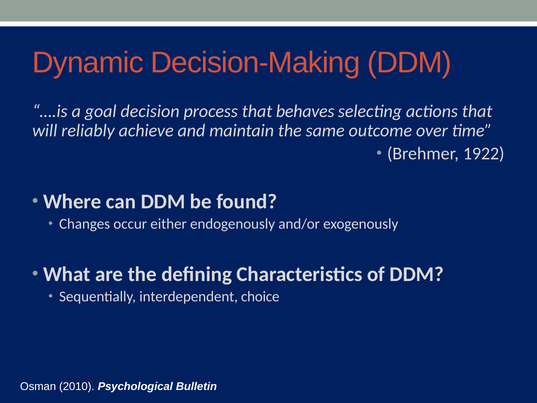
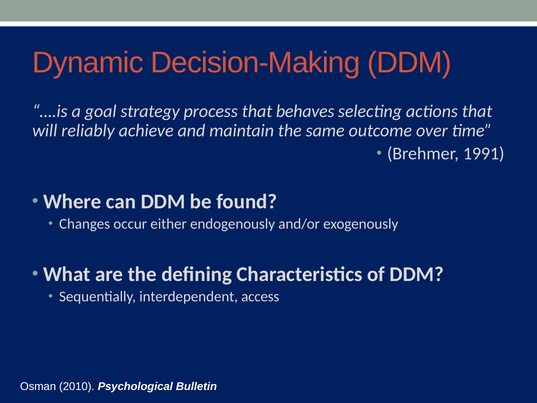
decision: decision -> strategy
1922: 1922 -> 1991
choice: choice -> access
